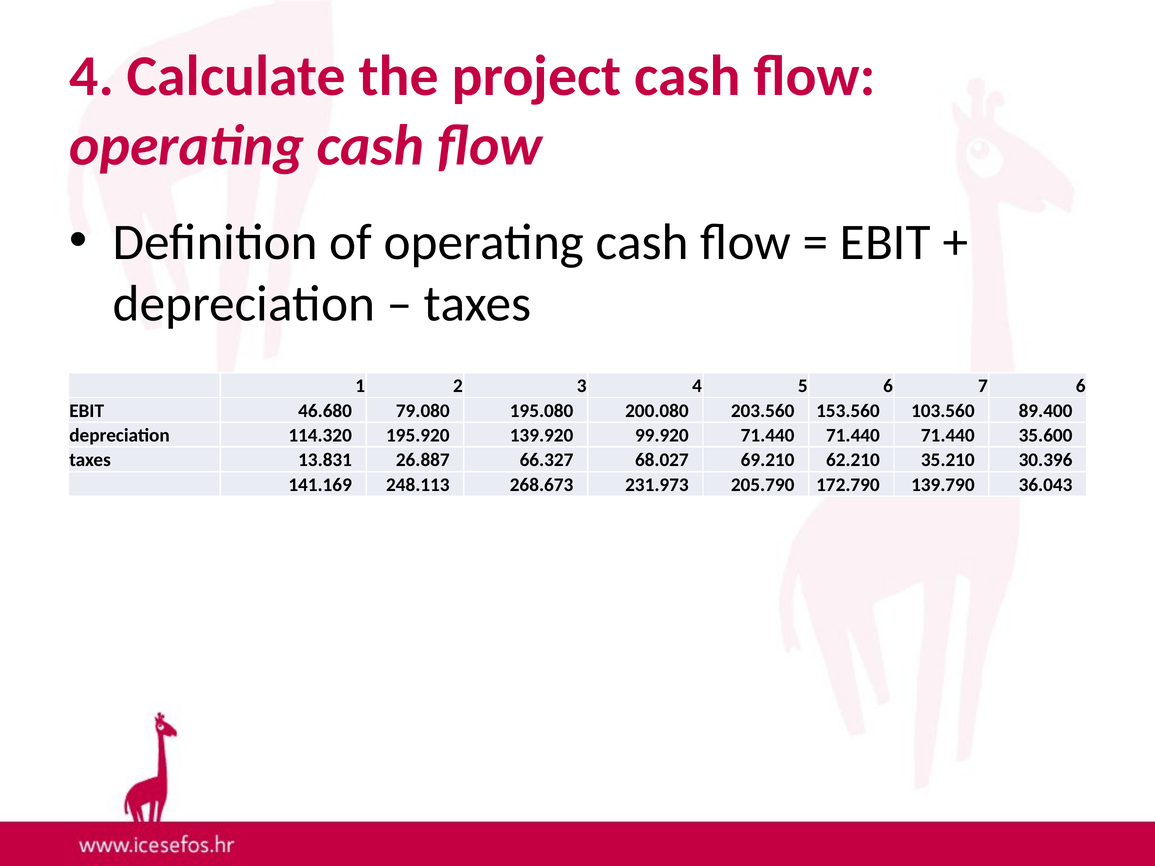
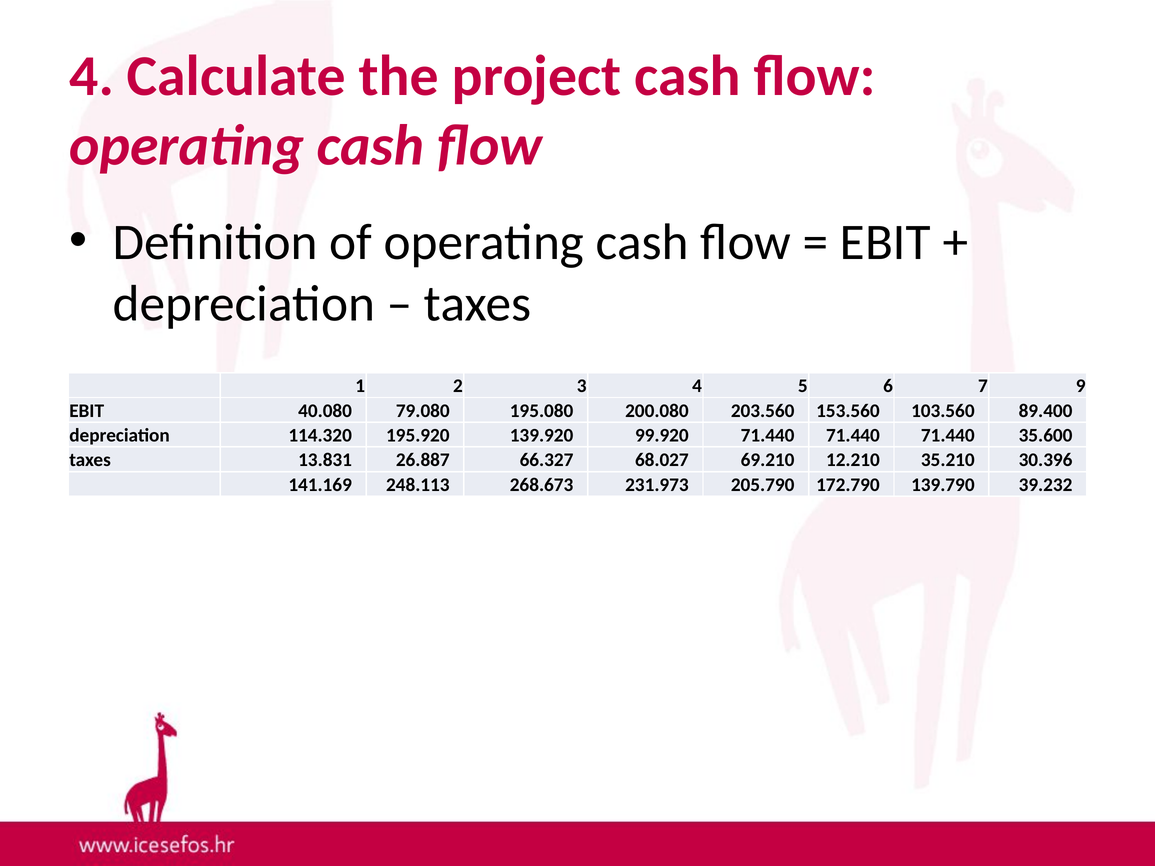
7 6: 6 -> 9
46.680: 46.680 -> 40.080
62.210: 62.210 -> 12.210
36.043: 36.043 -> 39.232
